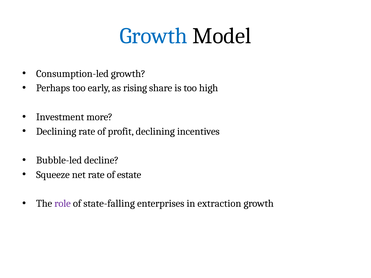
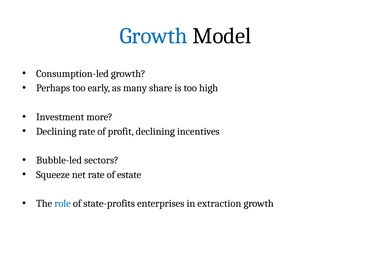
rising: rising -> many
decline: decline -> sectors
role colour: purple -> blue
state-falling: state-falling -> state-profits
